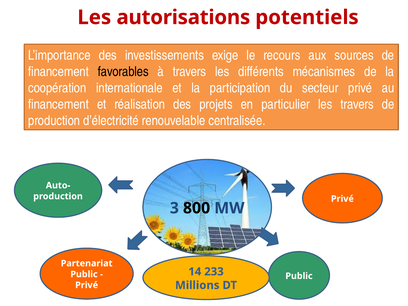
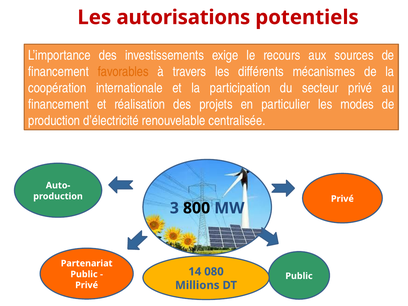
favorables colour: black -> orange
les travers: travers -> modes
233: 233 -> 080
